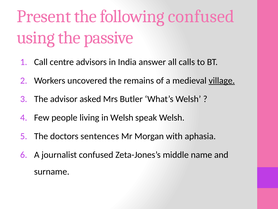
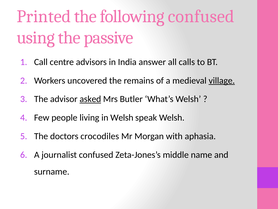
Present: Present -> Printed
asked underline: none -> present
sentences: sentences -> crocodiles
